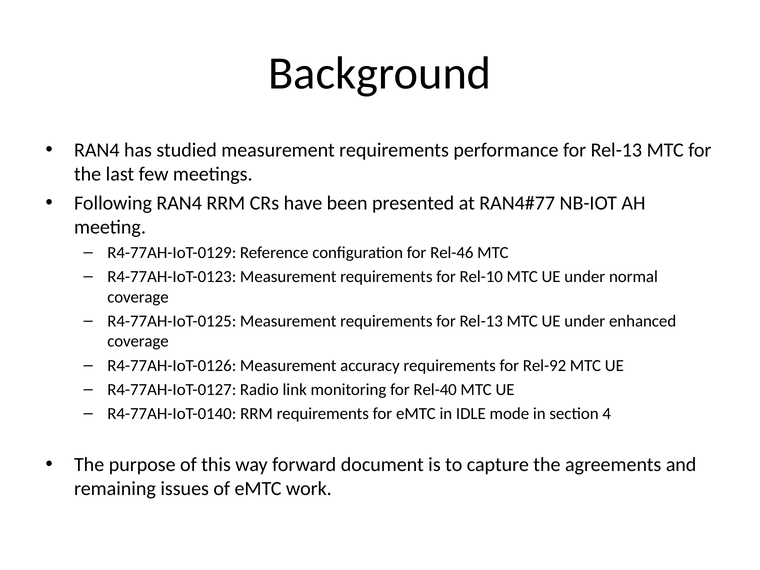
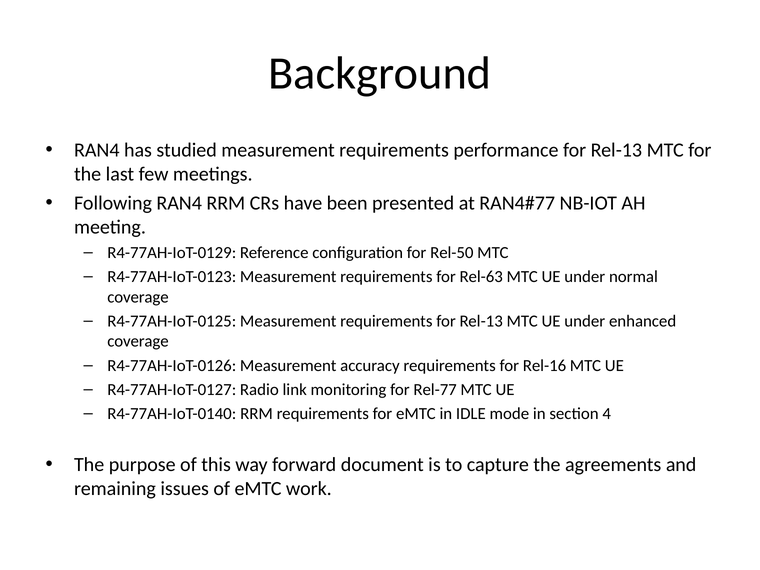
Rel-46: Rel-46 -> Rel-50
Rel-10: Rel-10 -> Rel-63
Rel-92: Rel-92 -> Rel-16
Rel-40: Rel-40 -> Rel-77
